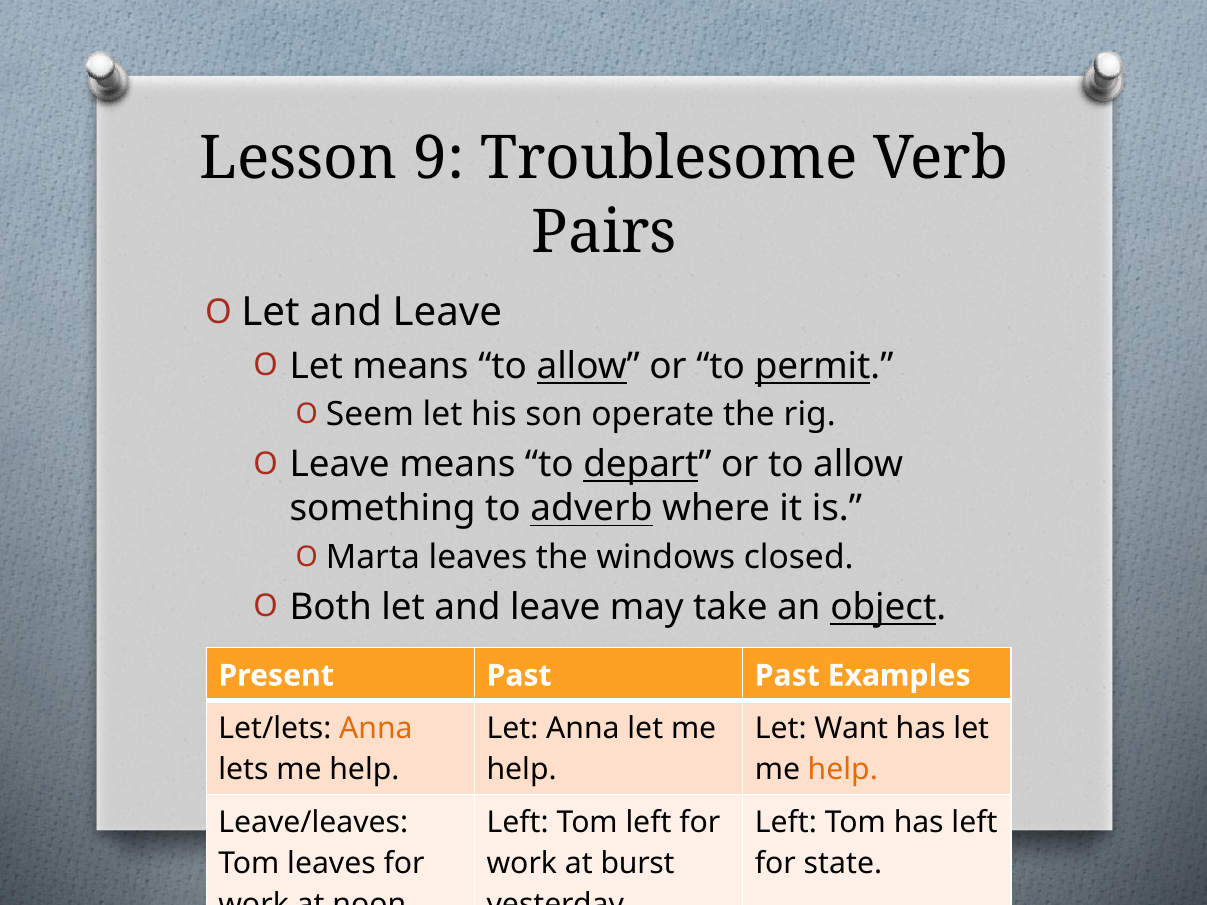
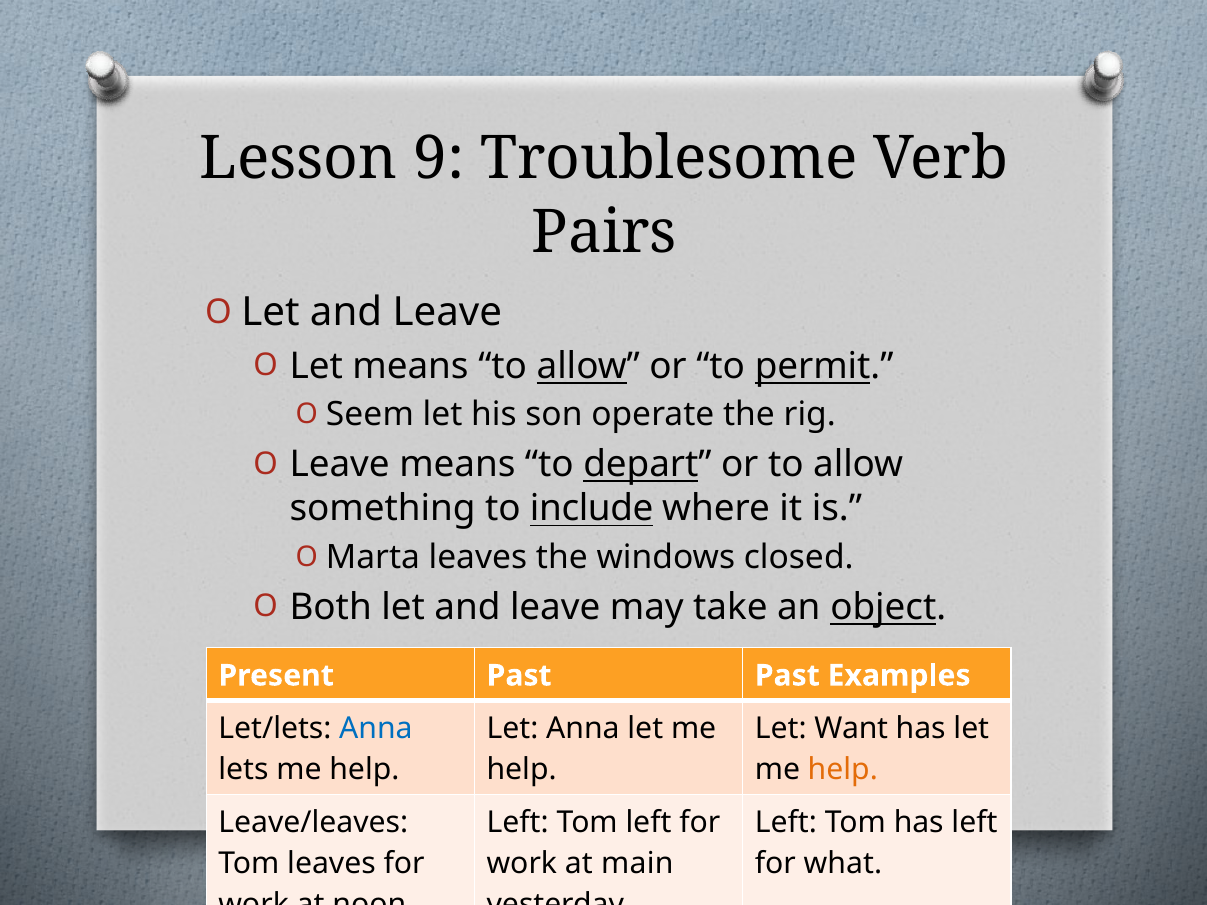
adverb: adverb -> include
Anna at (376, 729) colour: orange -> blue
burst: burst -> main
state: state -> what
